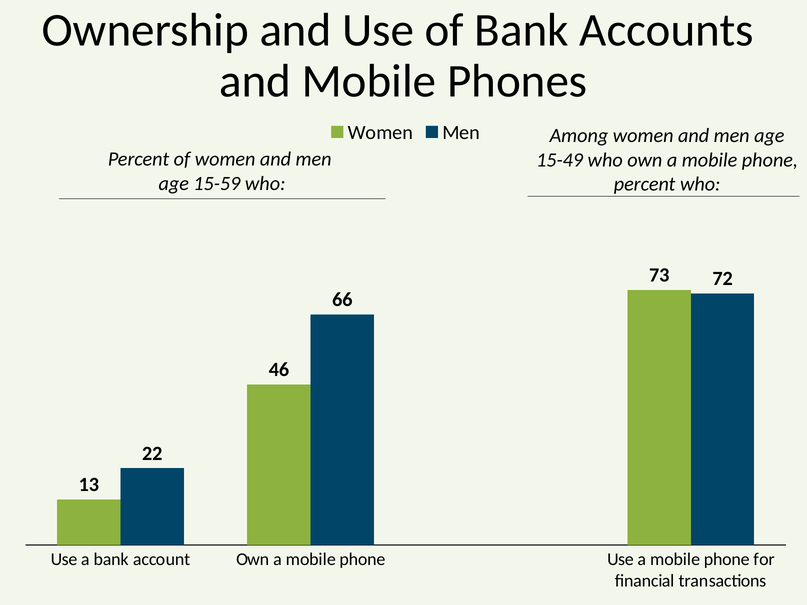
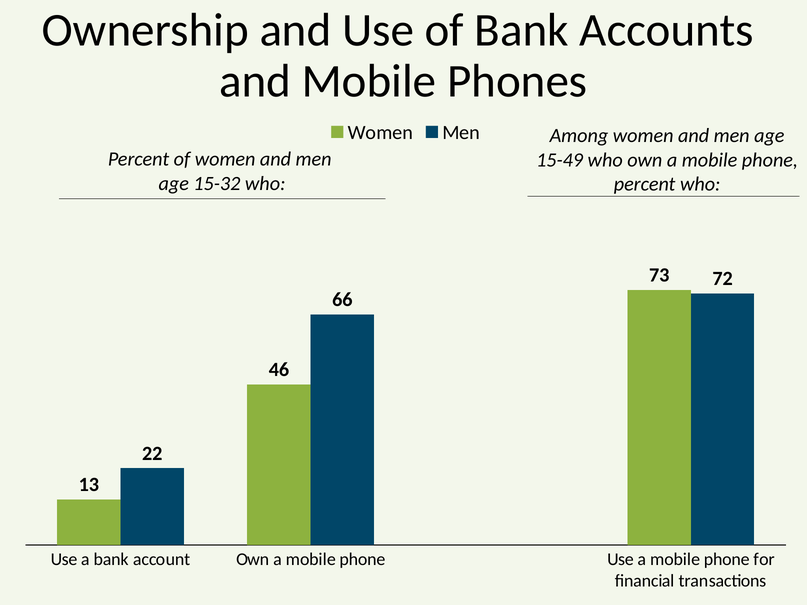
15-59: 15-59 -> 15-32
